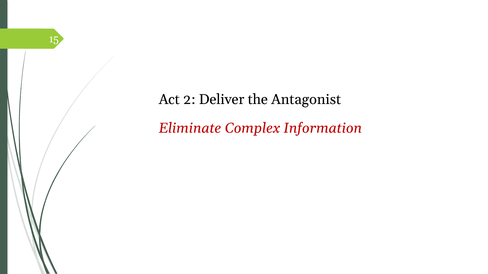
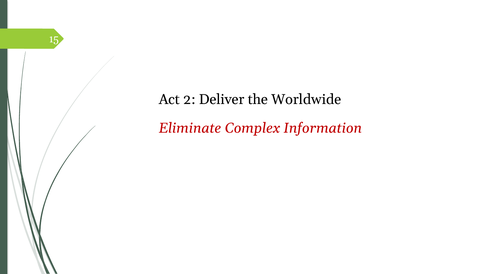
Antagonist: Antagonist -> Worldwide
